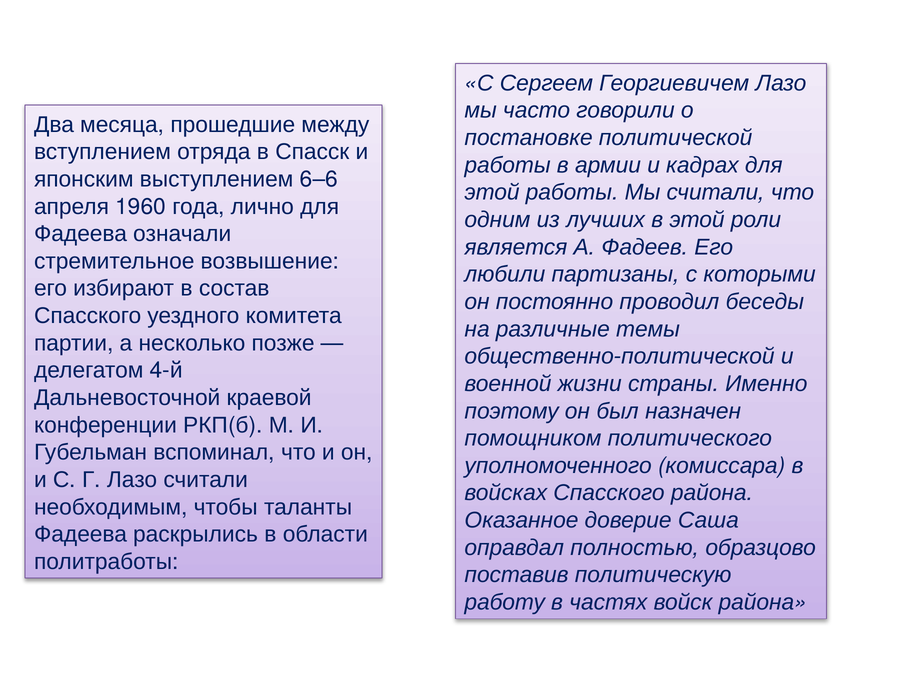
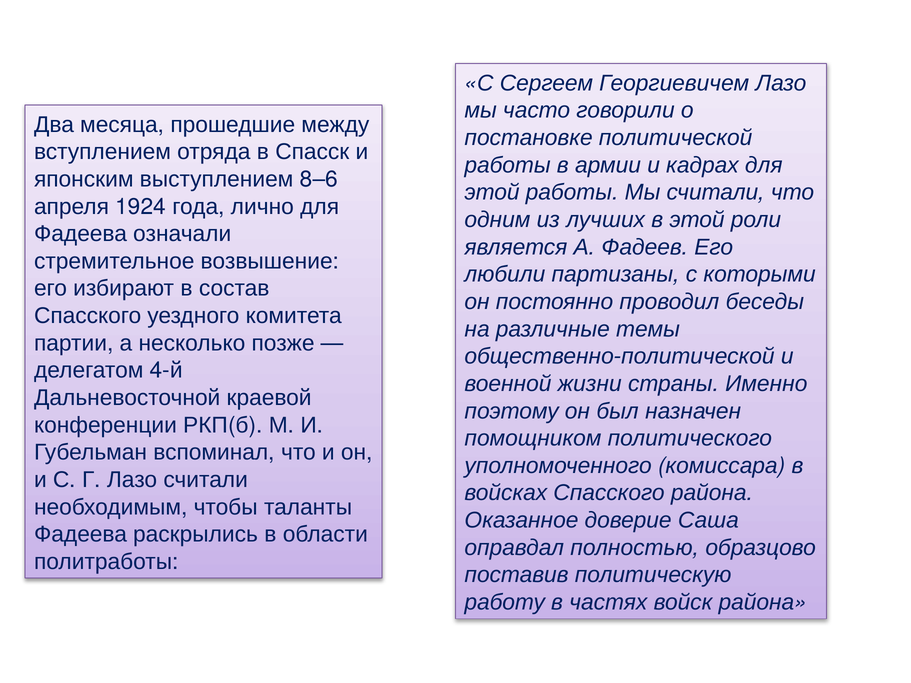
6–6: 6–6 -> 8–6
1960: 1960 -> 1924
